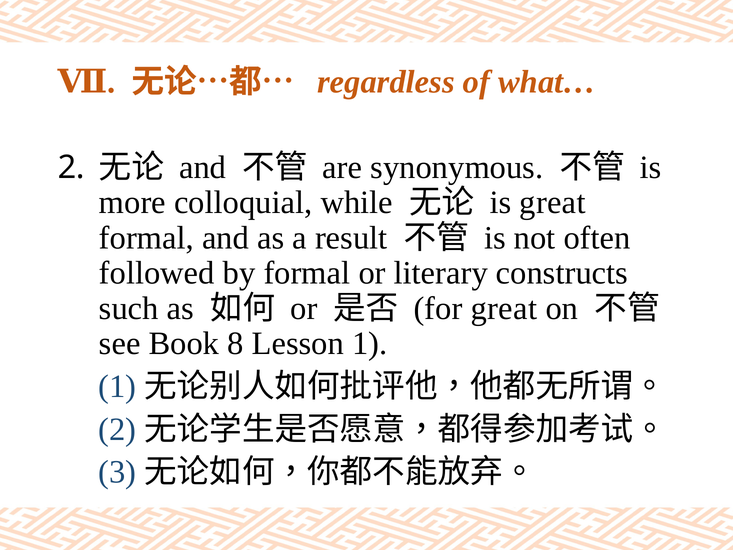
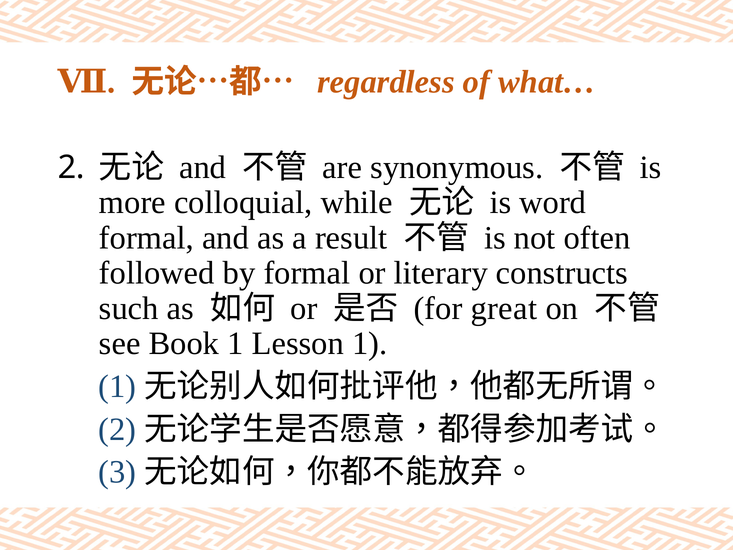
is great: great -> word
Book 8: 8 -> 1
